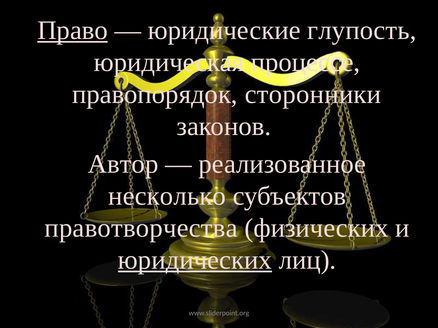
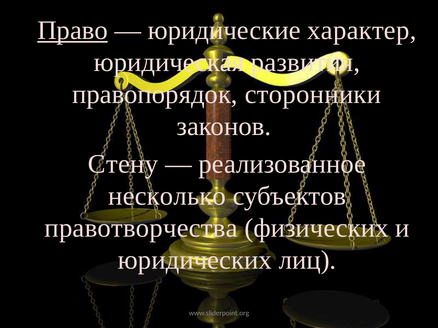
глупость: глупость -> характер
процессе: процессе -> развития
Автор: Автор -> Стену
юридических underline: present -> none
